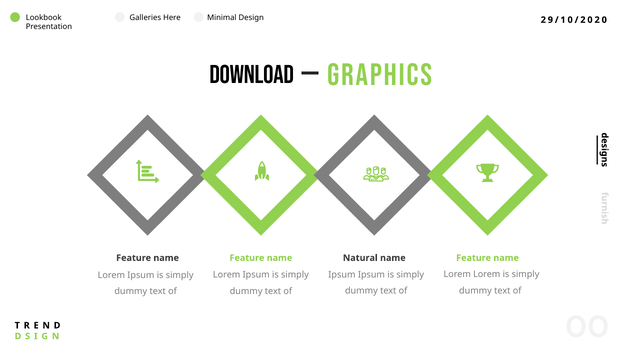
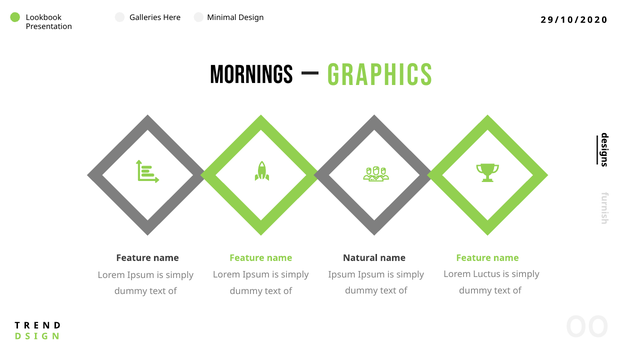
DOWNLOAD: DOWNLOAD -> MORNINGS
Lorem Lorem: Lorem -> Luctus
